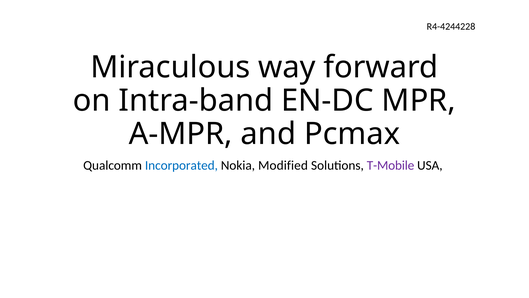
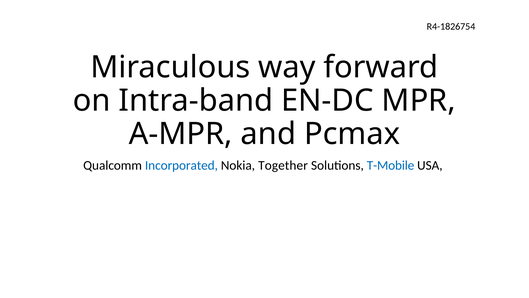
R4-4244228: R4-4244228 -> R4-1826754
Modified: Modified -> Together
T-Mobile colour: purple -> blue
